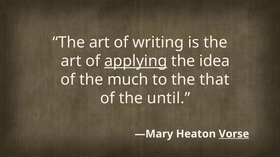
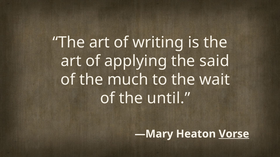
applying underline: present -> none
idea: idea -> said
that: that -> wait
